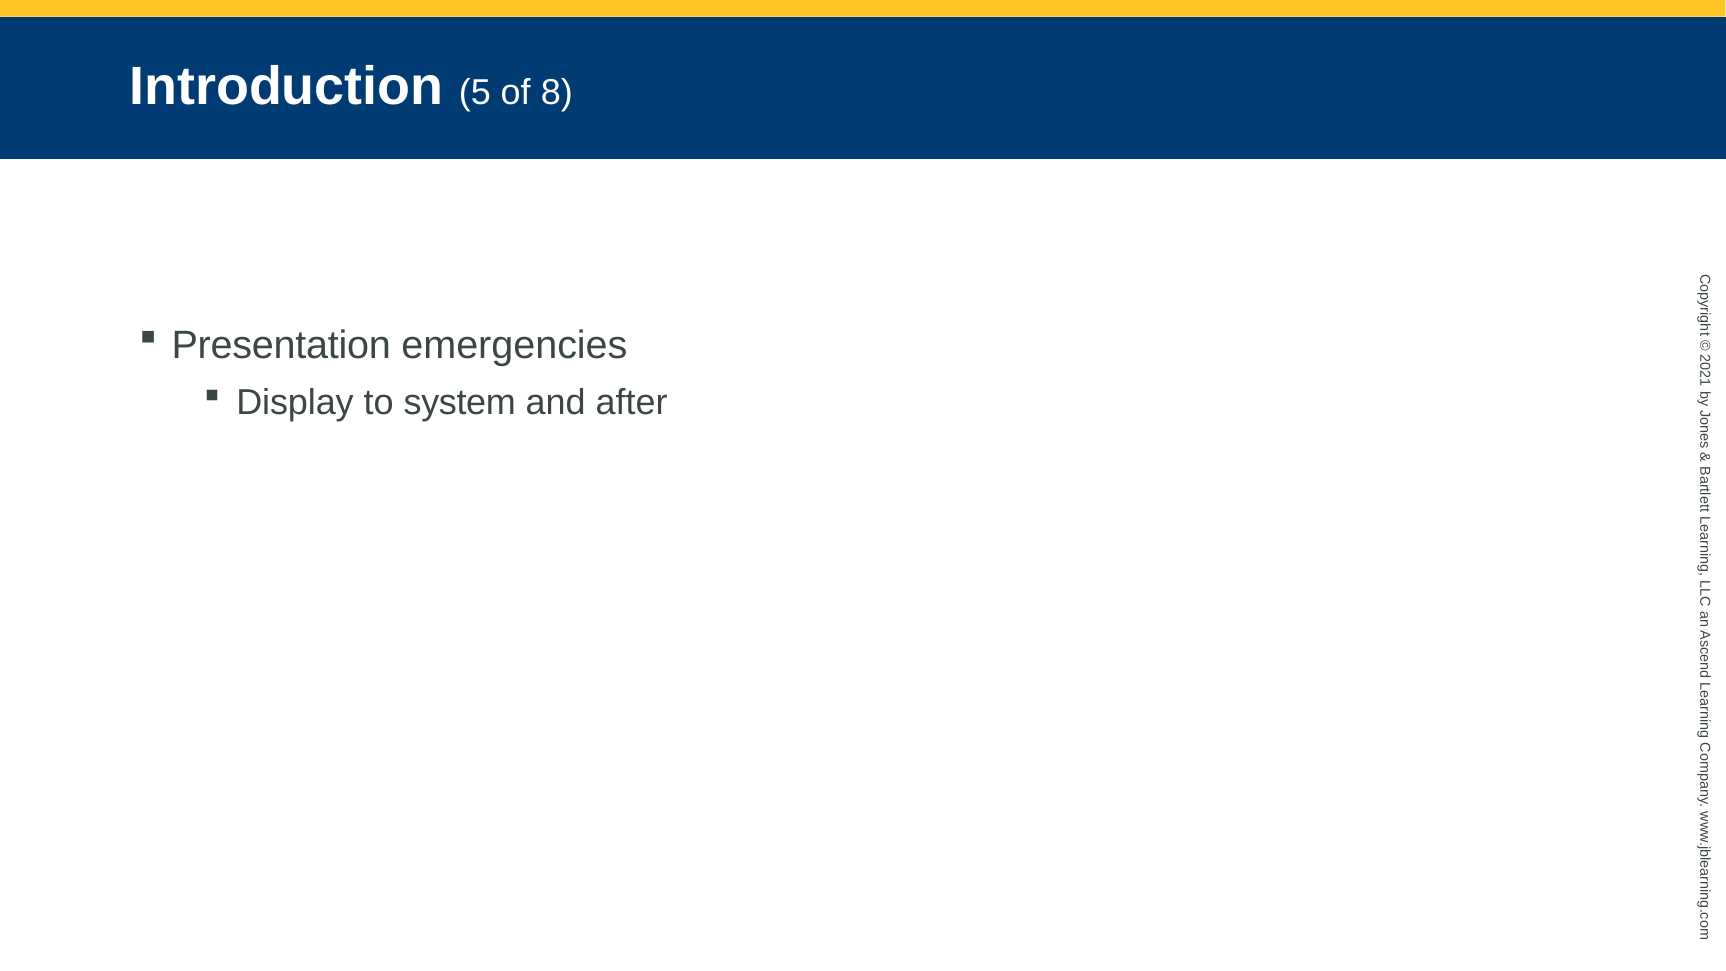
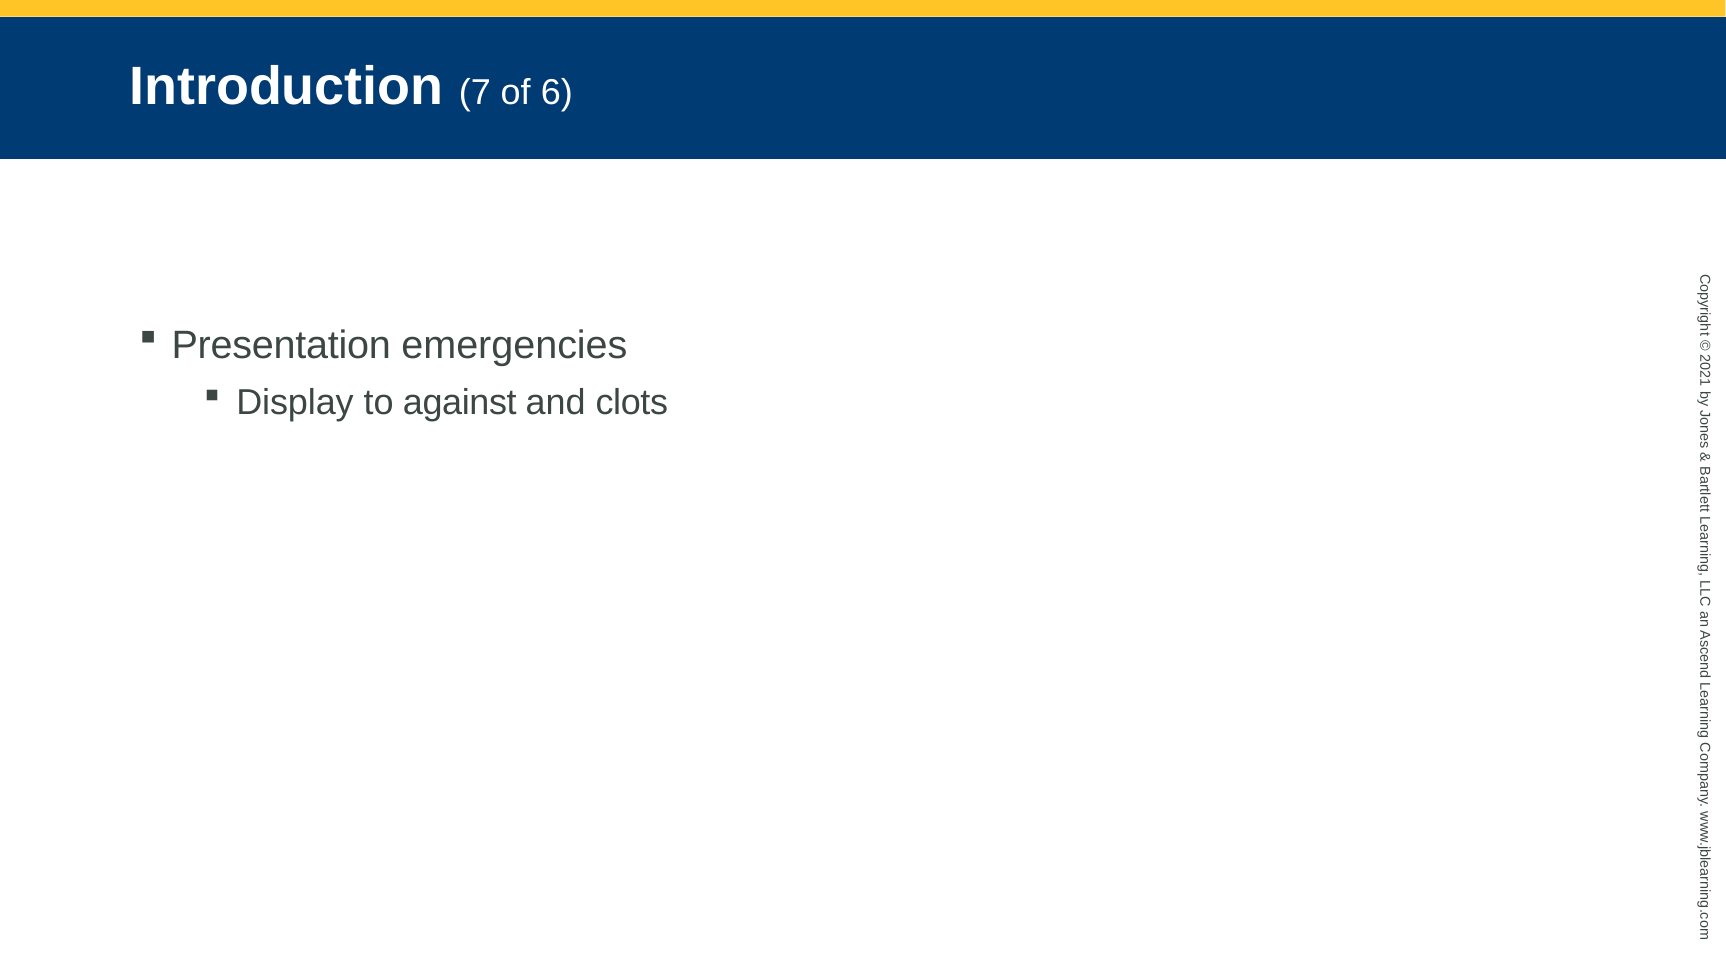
5: 5 -> 7
8: 8 -> 6
system: system -> against
after: after -> clots
